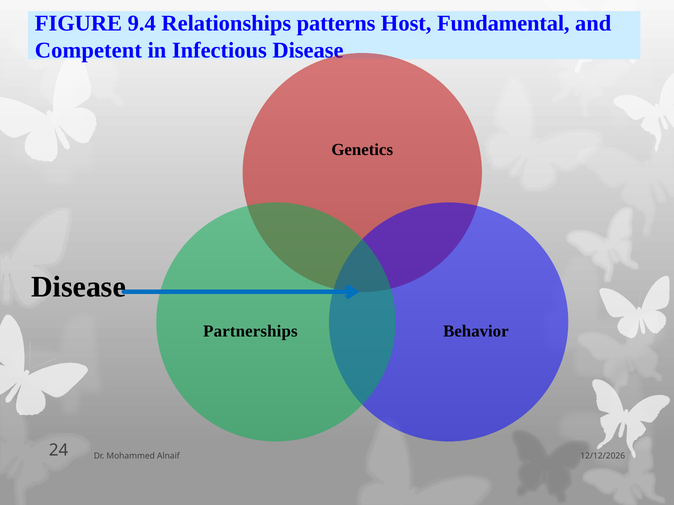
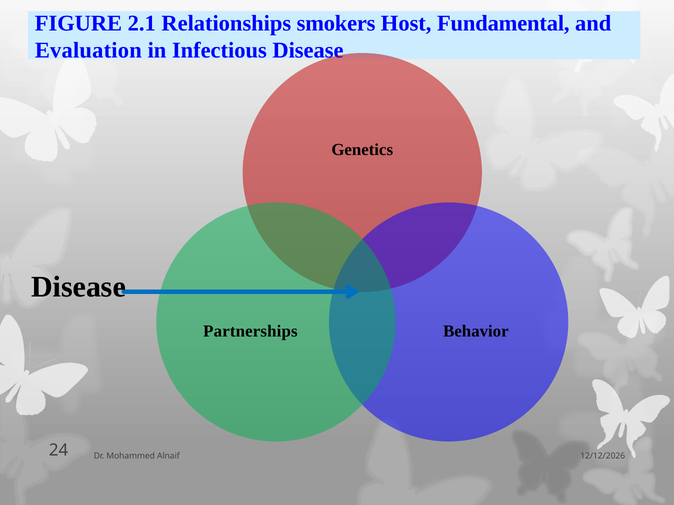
9.4: 9.4 -> 2.1
patterns: patterns -> smokers
Competent: Competent -> Evaluation
